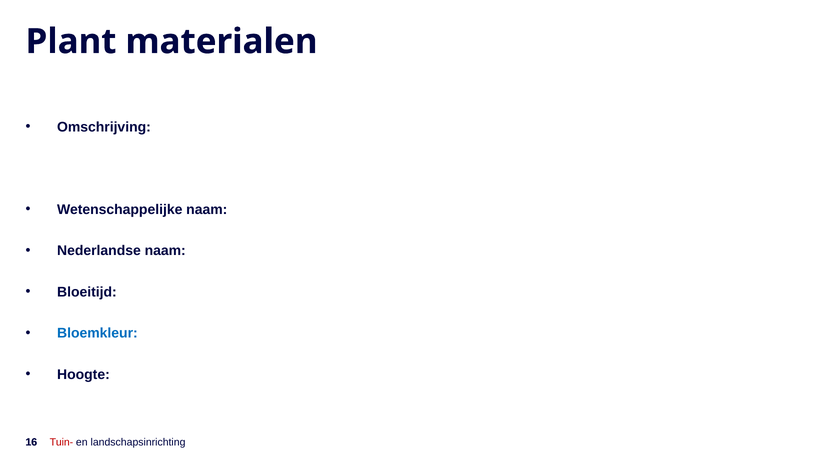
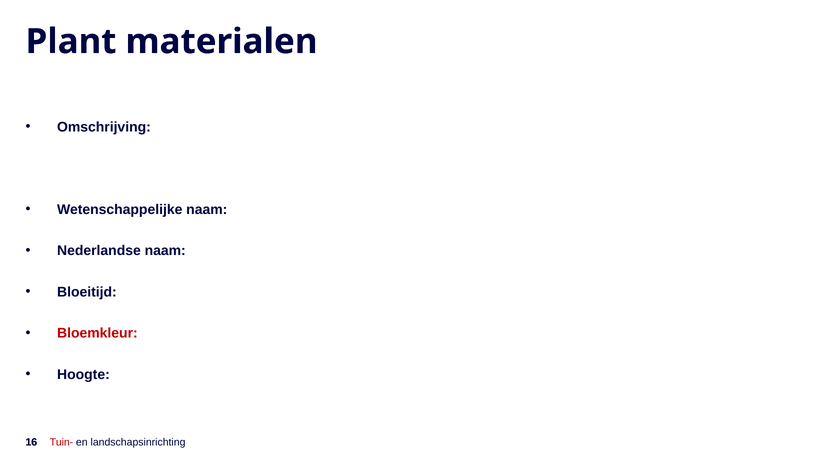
Bloemkleur colour: blue -> red
